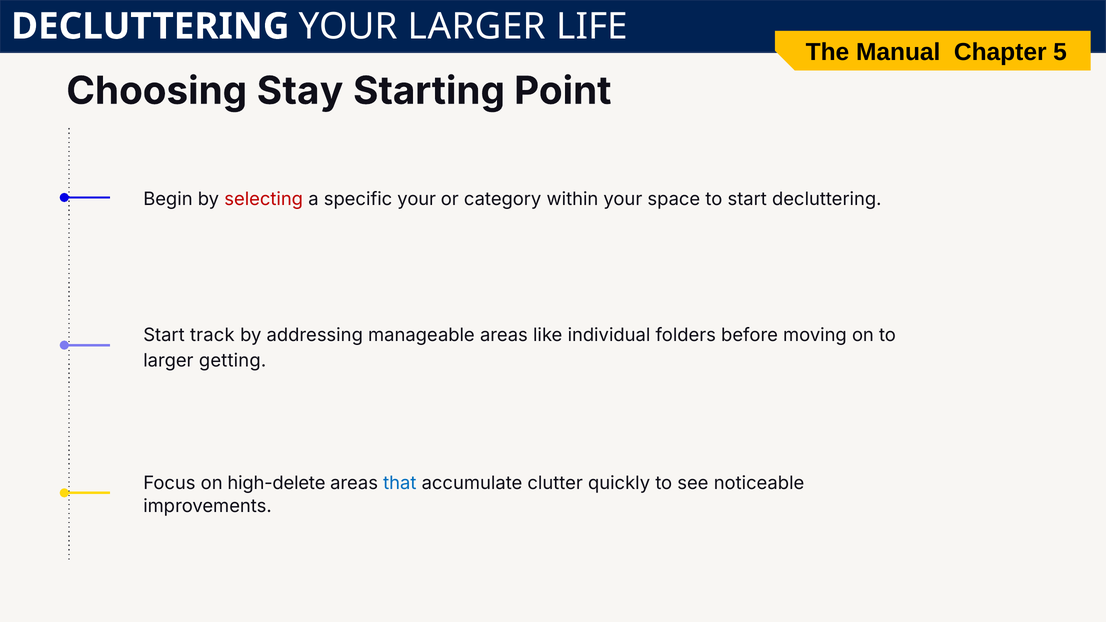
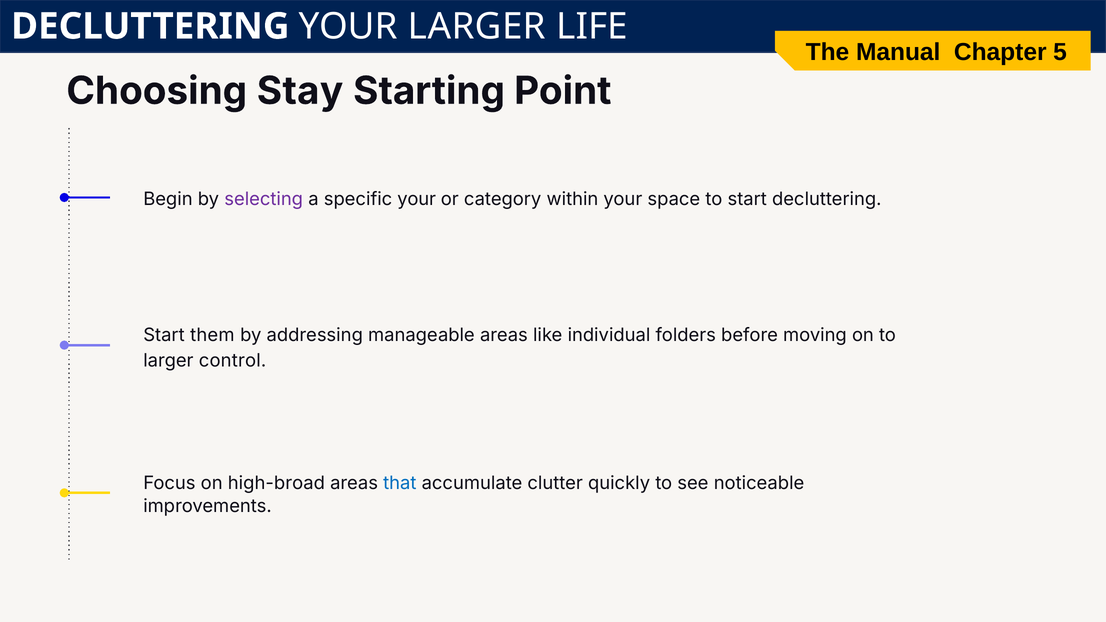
selecting colour: red -> purple
track: track -> them
getting: getting -> control
high-delete: high-delete -> high-broad
